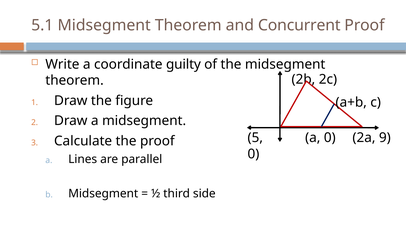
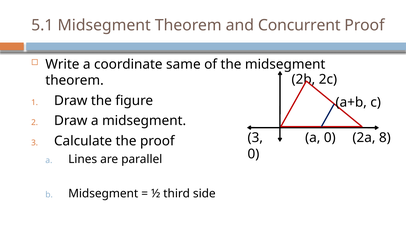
guilty: guilty -> same
9: 9 -> 8
5 at (255, 138): 5 -> 3
